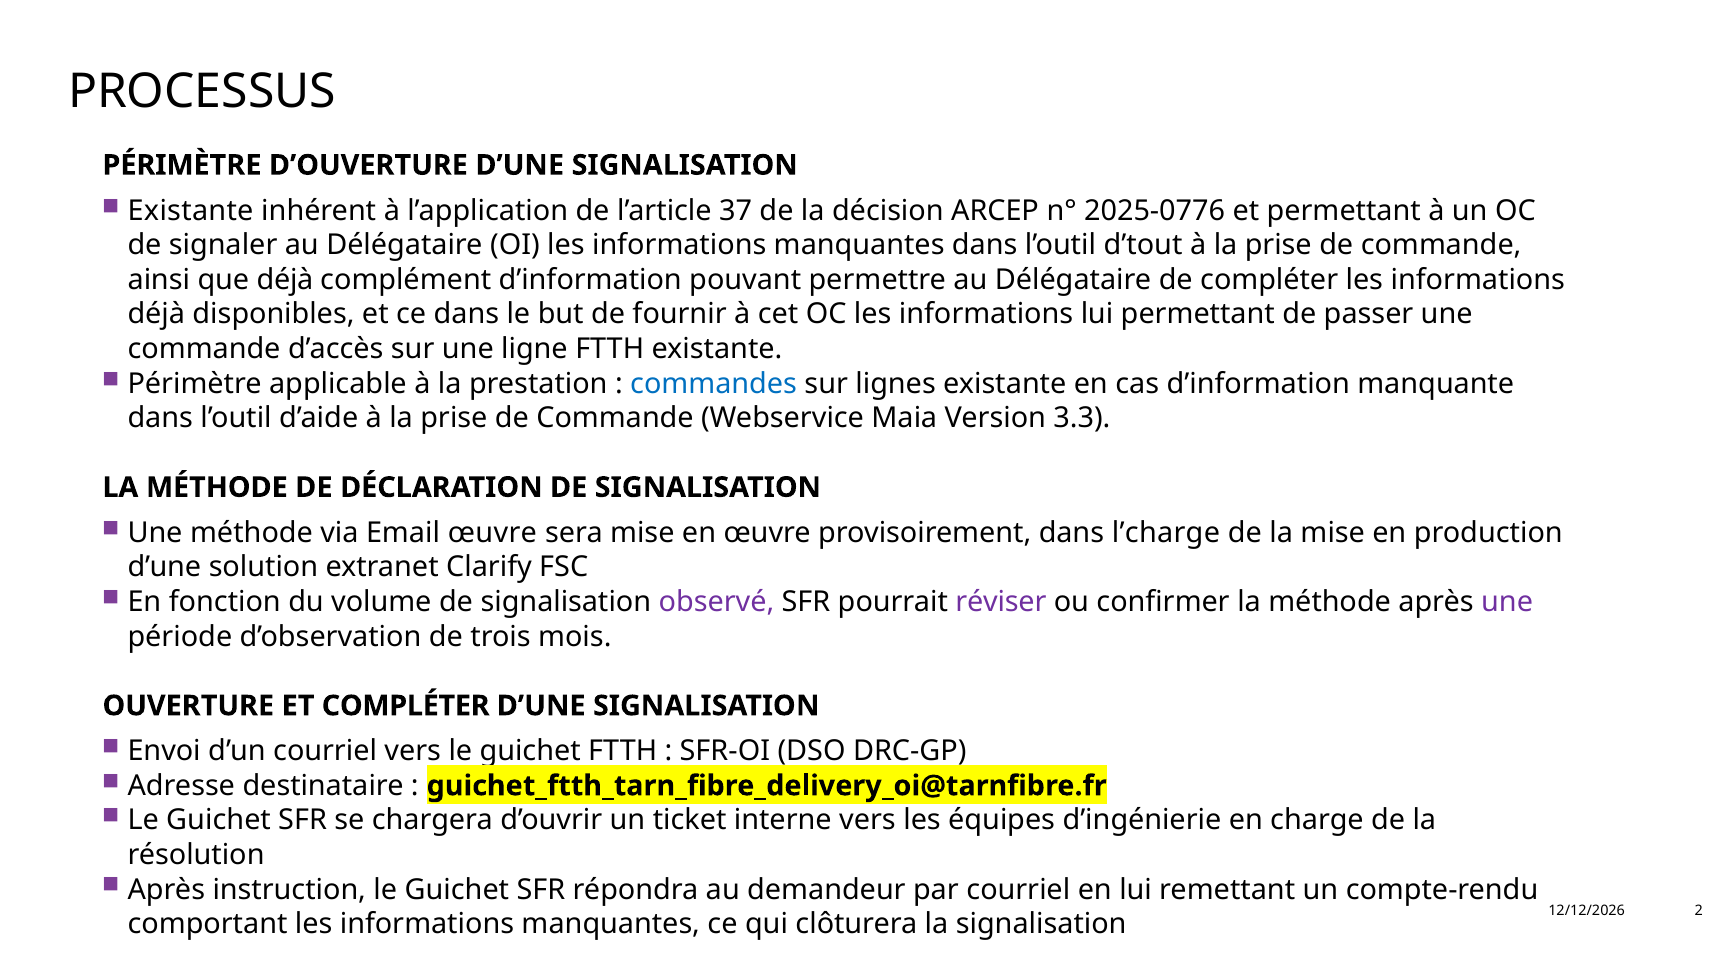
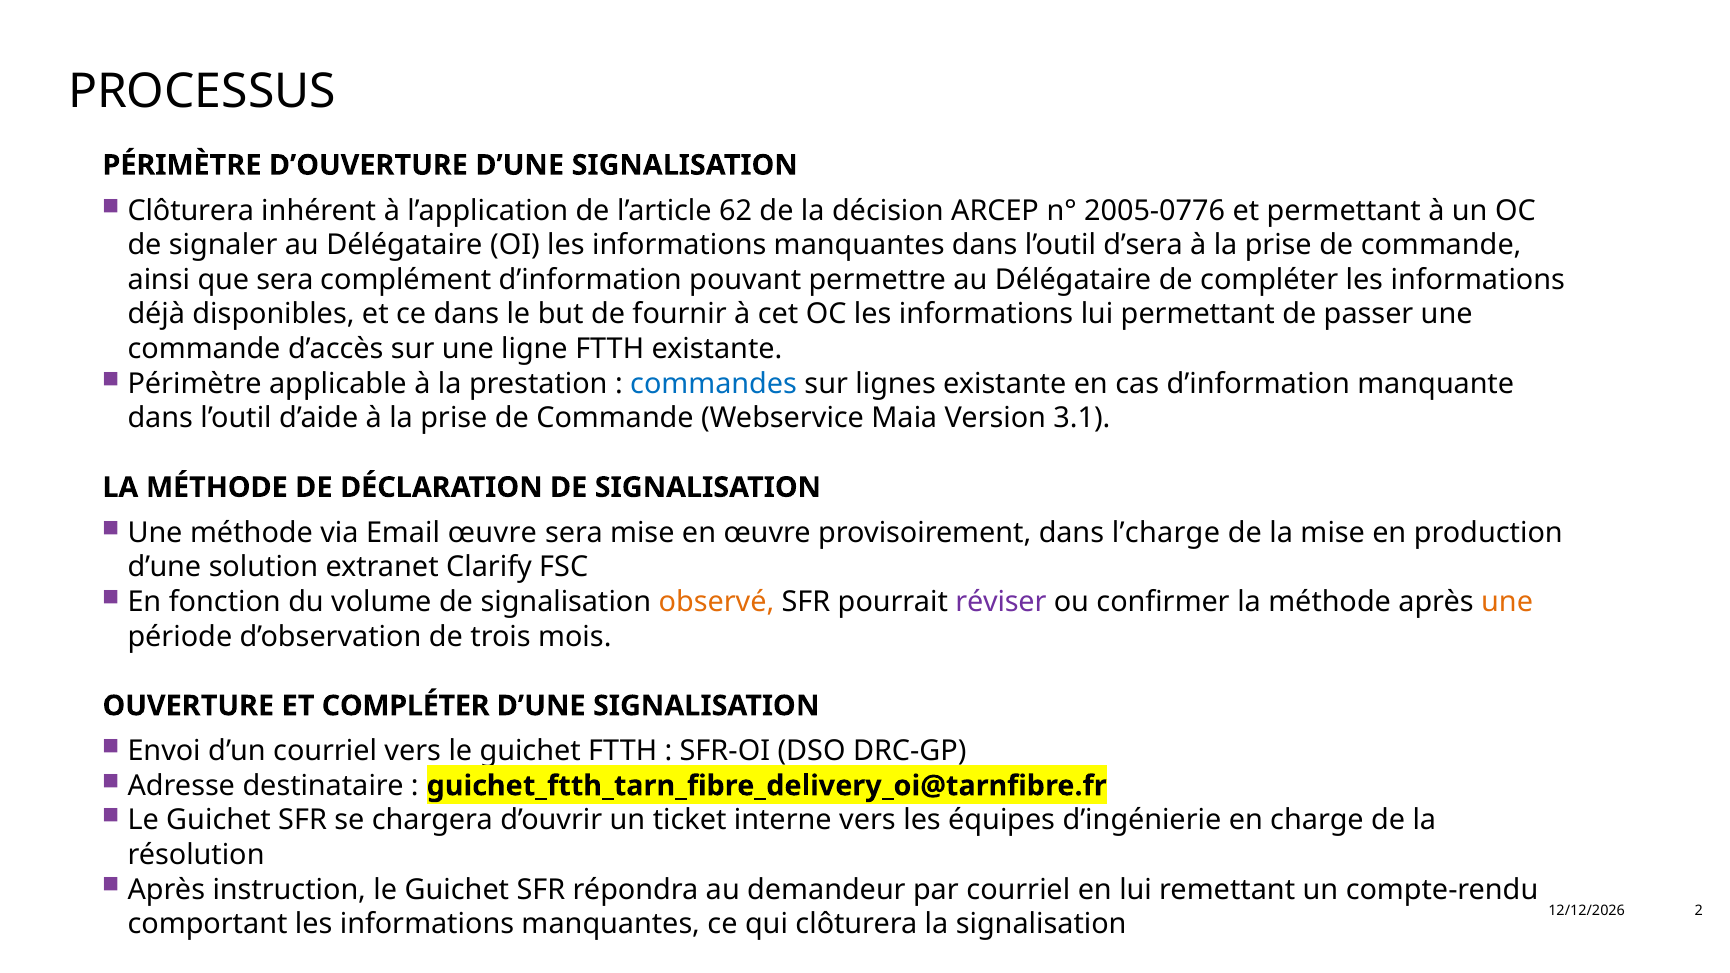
Existante at (191, 211): Existante -> Clôturera
37: 37 -> 62
2025-0776: 2025-0776 -> 2005-0776
d’tout: d’tout -> d’sera
que déjà: déjà -> sera
3.3: 3.3 -> 3.1
observé colour: purple -> orange
une at (1507, 602) colour: purple -> orange
